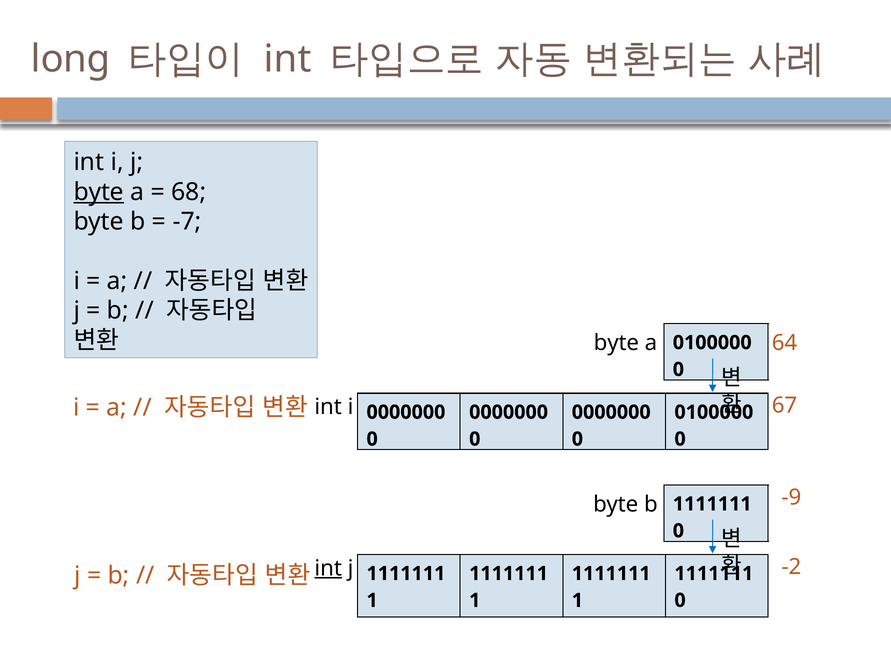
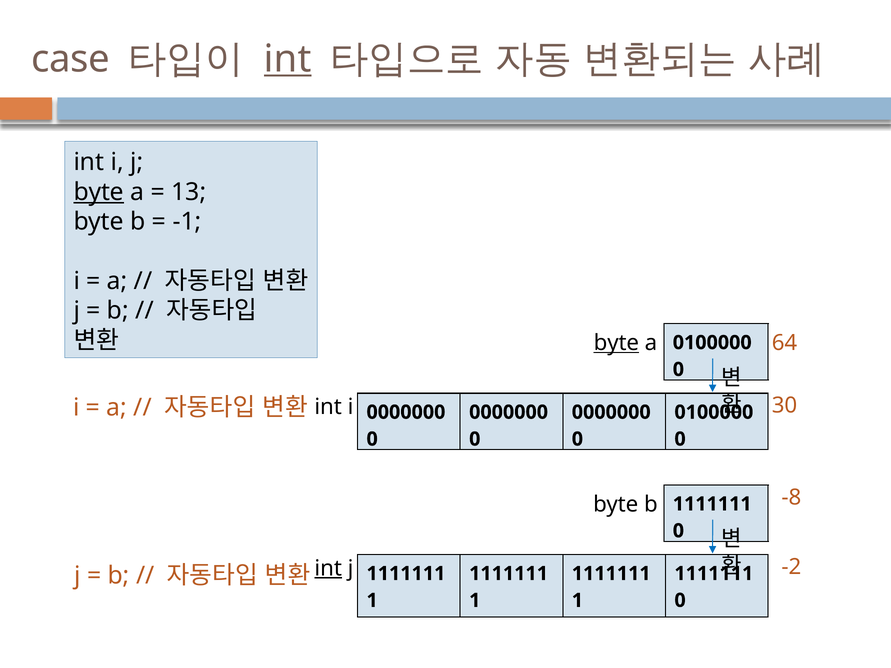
long: long -> case
int at (288, 59) underline: none -> present
68: 68 -> 13
-7: -7 -> -1
byte at (616, 343) underline: none -> present
67: 67 -> 30
-9: -9 -> -8
